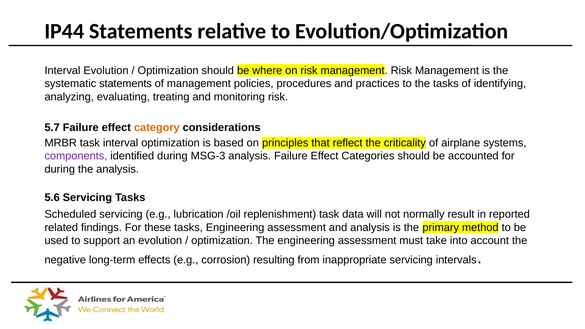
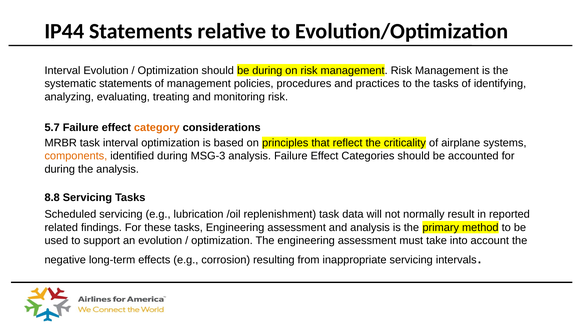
be where: where -> during
components colour: purple -> orange
5.6: 5.6 -> 8.8
